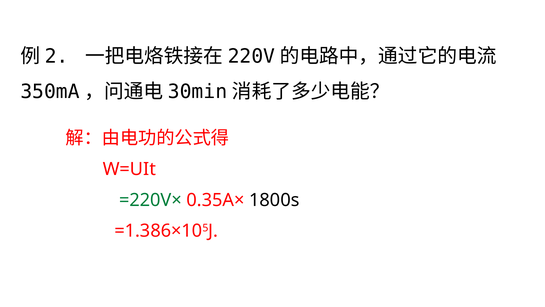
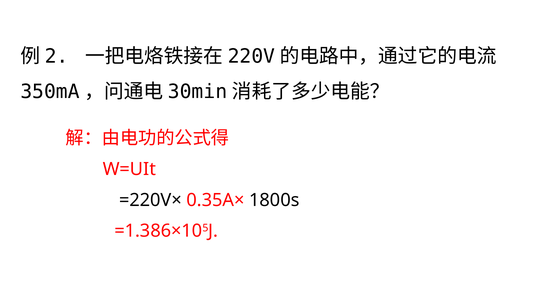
=220V× colour: green -> black
